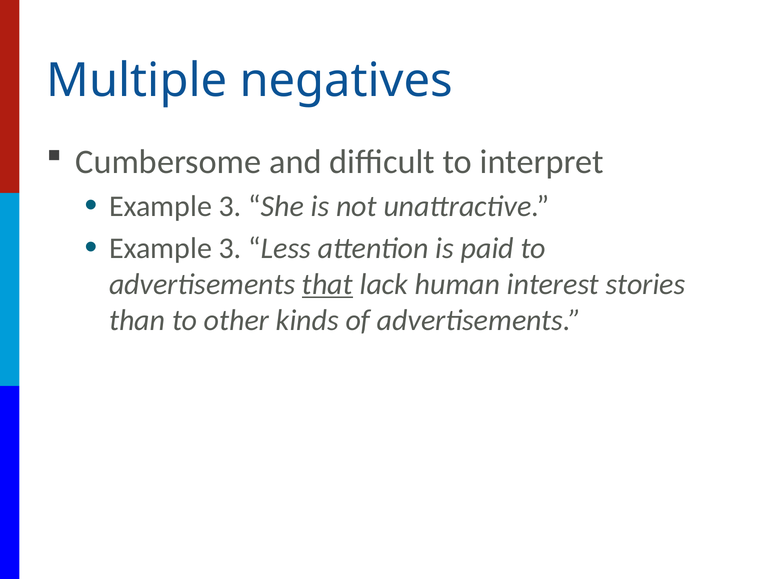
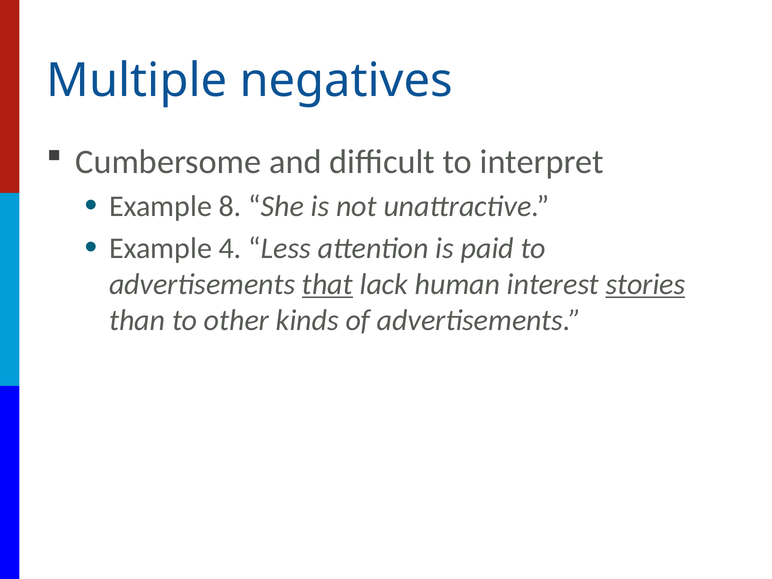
3 at (230, 206): 3 -> 8
3 at (230, 248): 3 -> 4
stories underline: none -> present
